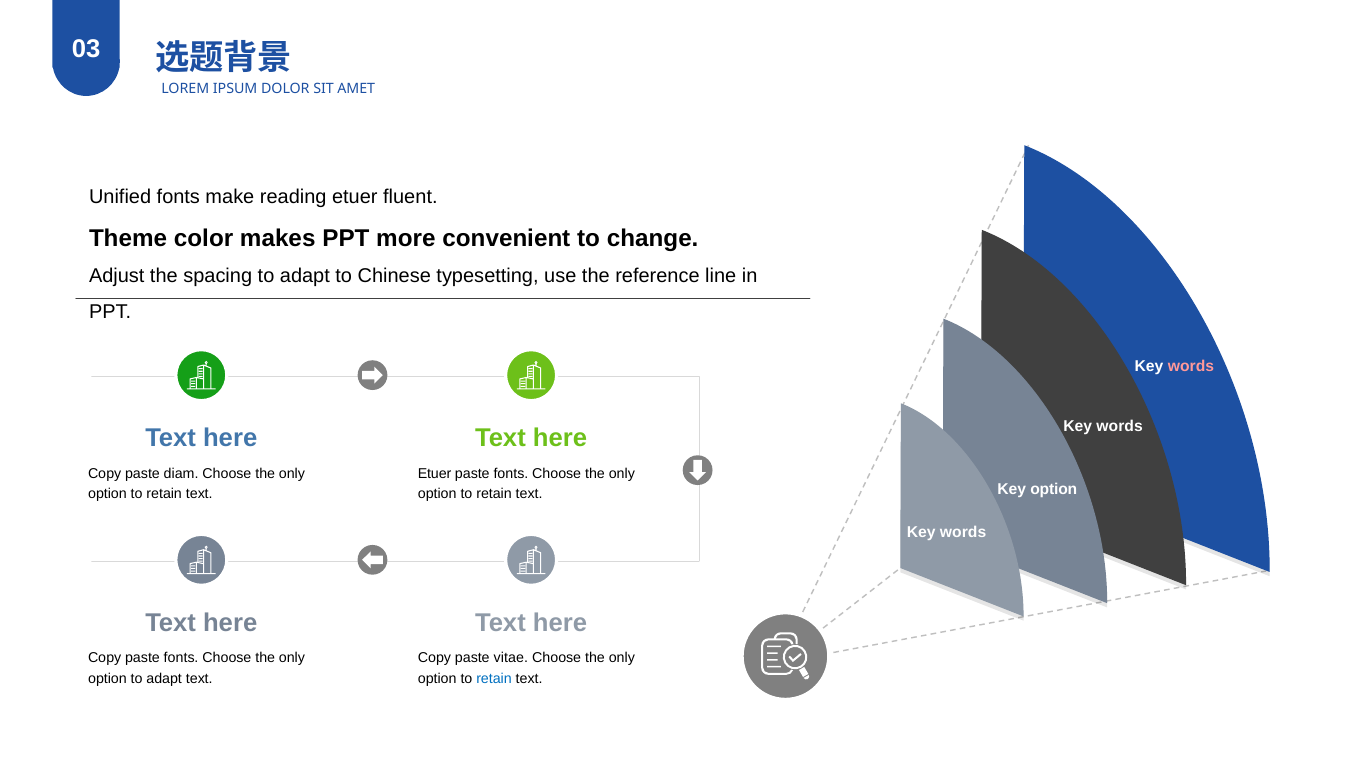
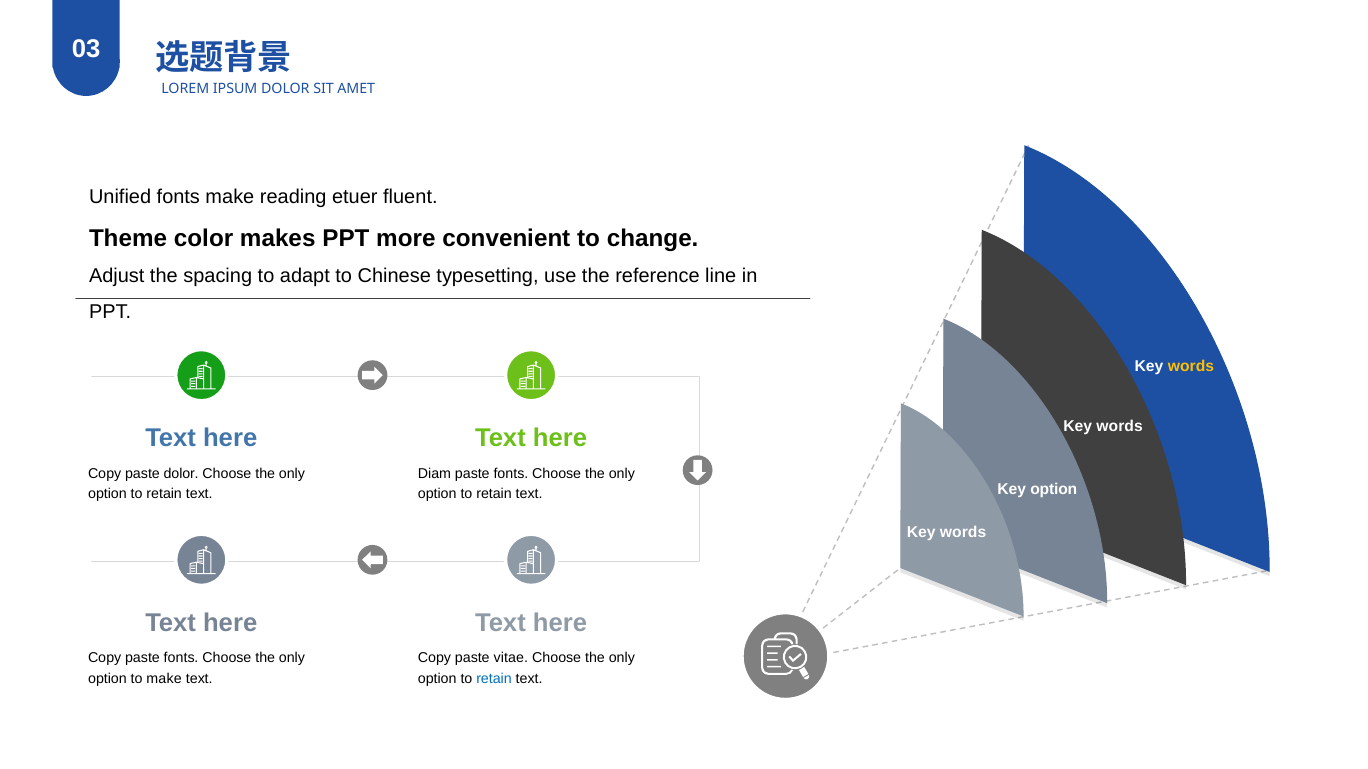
words at (1191, 367) colour: pink -> yellow
paste diam: diam -> dolor
Etuer at (435, 474): Etuer -> Diam
option to adapt: adapt -> make
